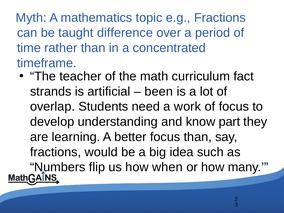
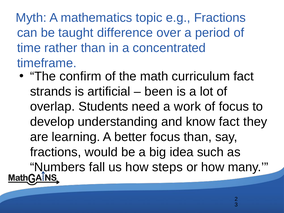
teacher: teacher -> confirm
know part: part -> fact
flip: flip -> fall
when: when -> steps
